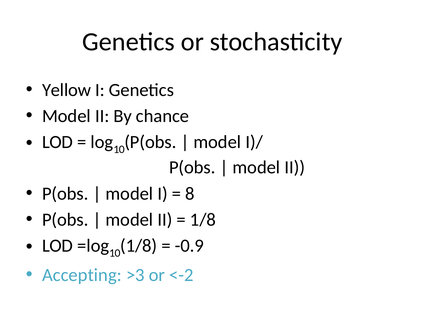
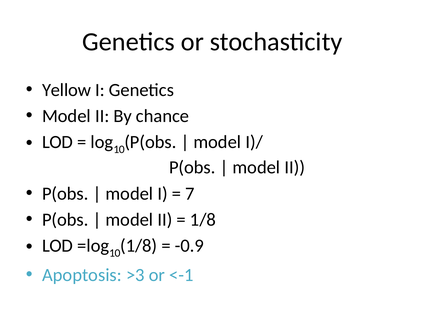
8: 8 -> 7
Accepting: Accepting -> Apoptosis
<-2: <-2 -> <-1
